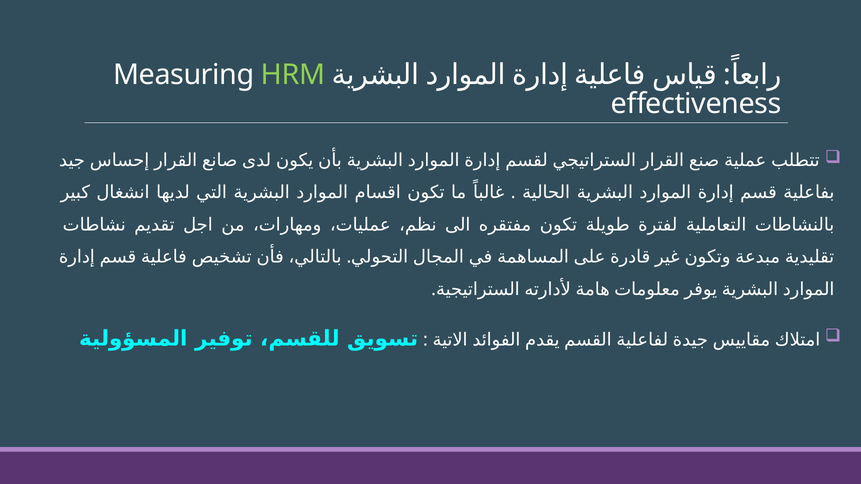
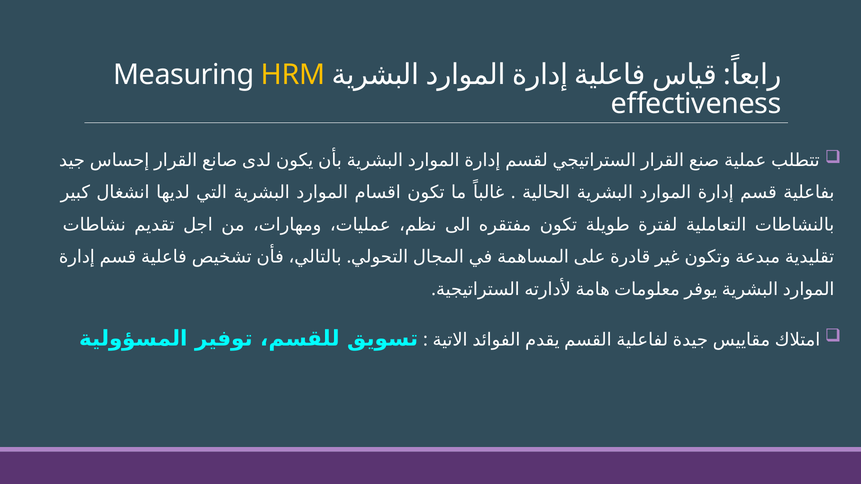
HRM colour: light green -> yellow
